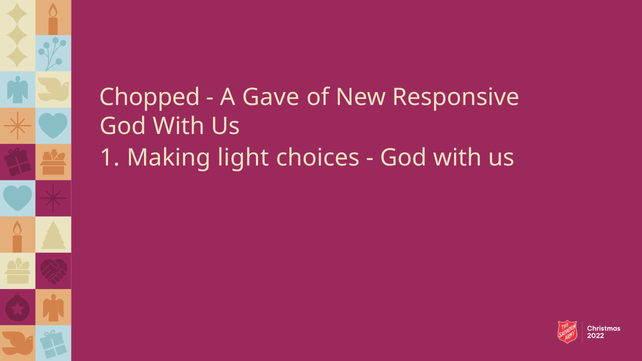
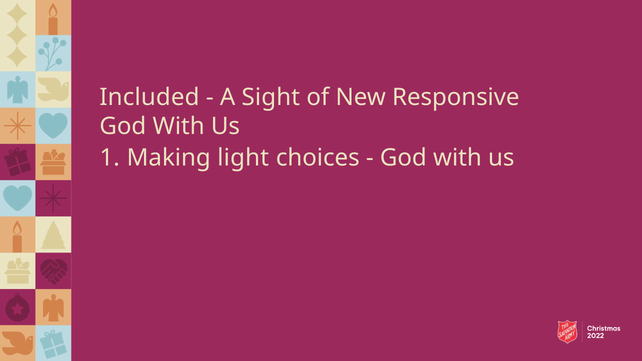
Chopped: Chopped -> Included
Gave: Gave -> Sight
